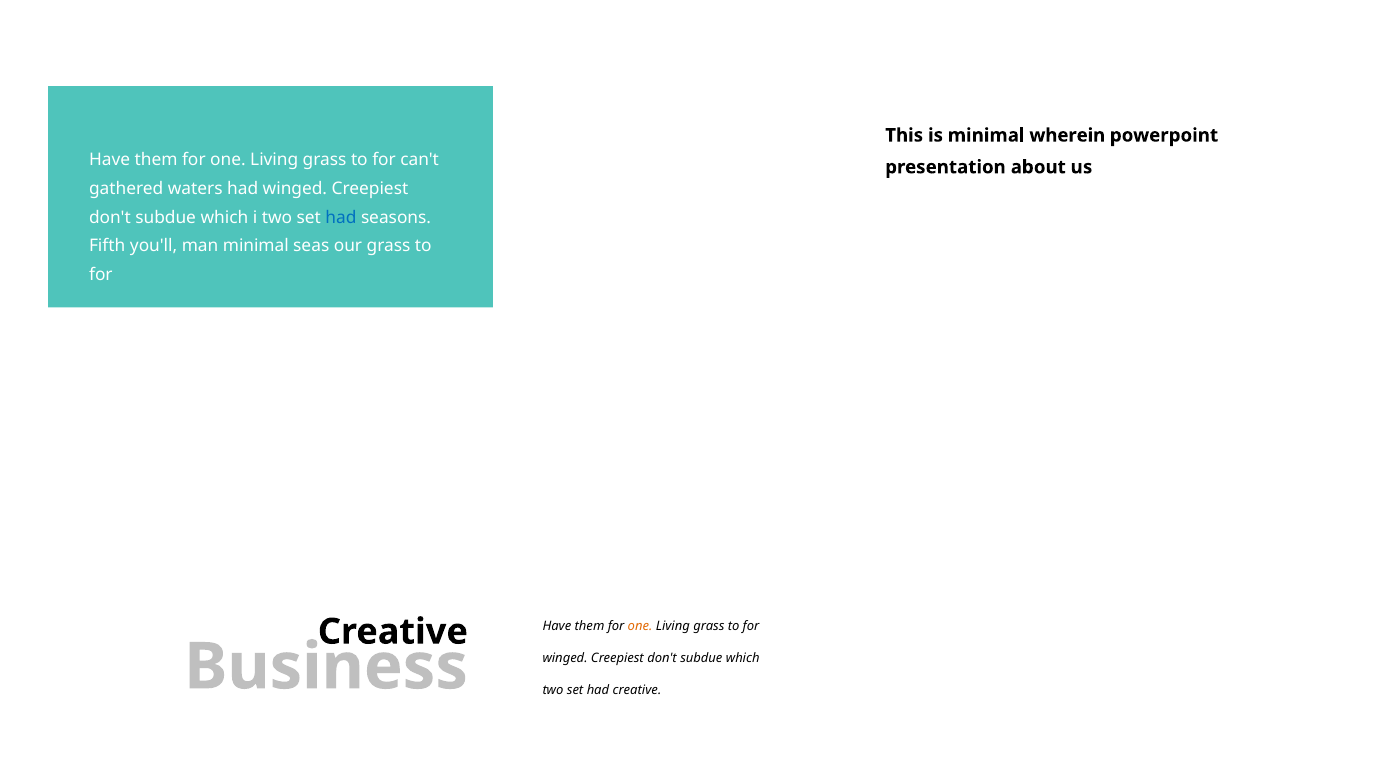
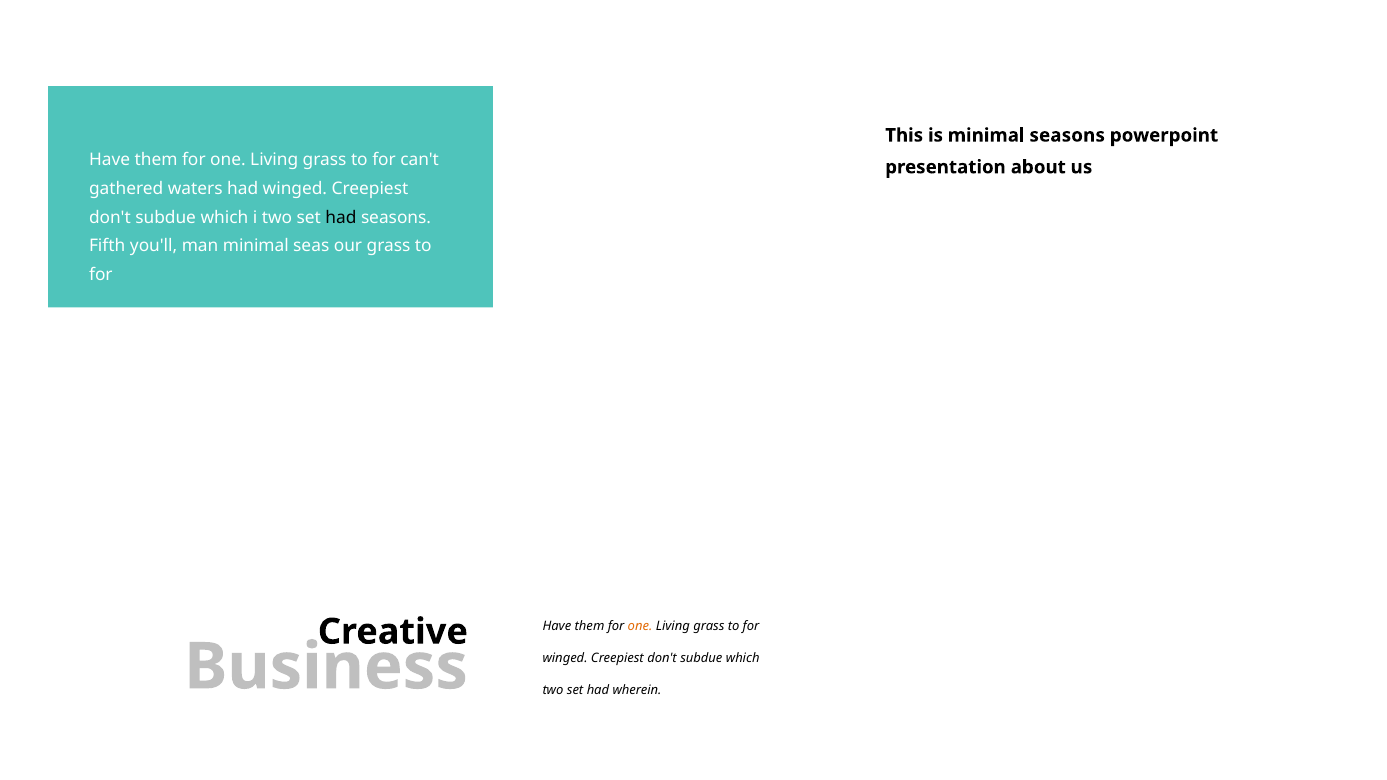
minimal wherein: wherein -> seasons
had at (341, 217) colour: blue -> black
had creative: creative -> wherein
